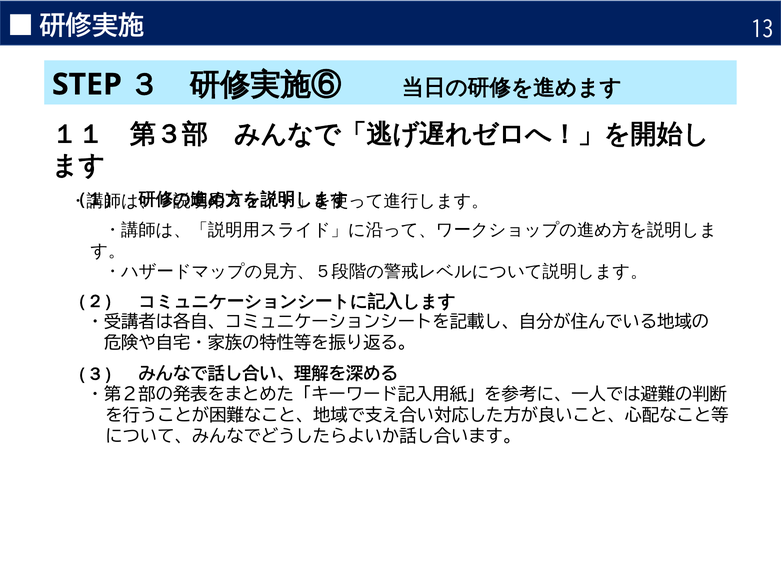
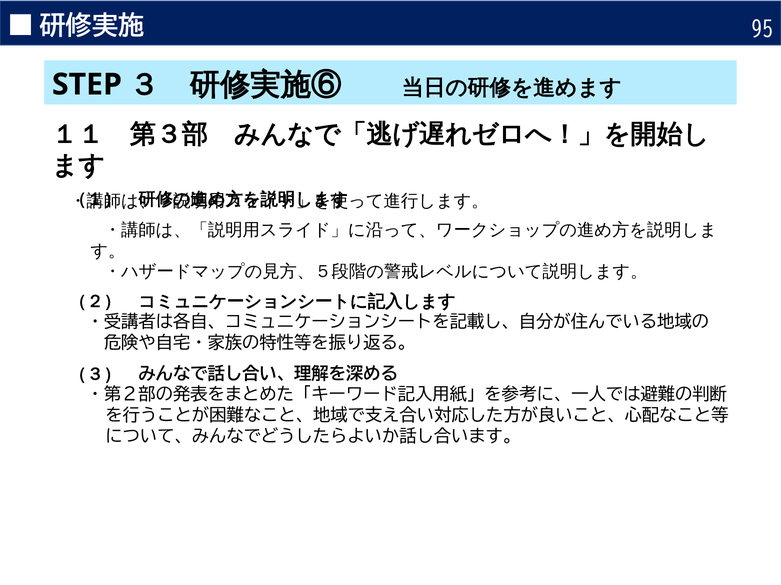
13: 13 -> 95
